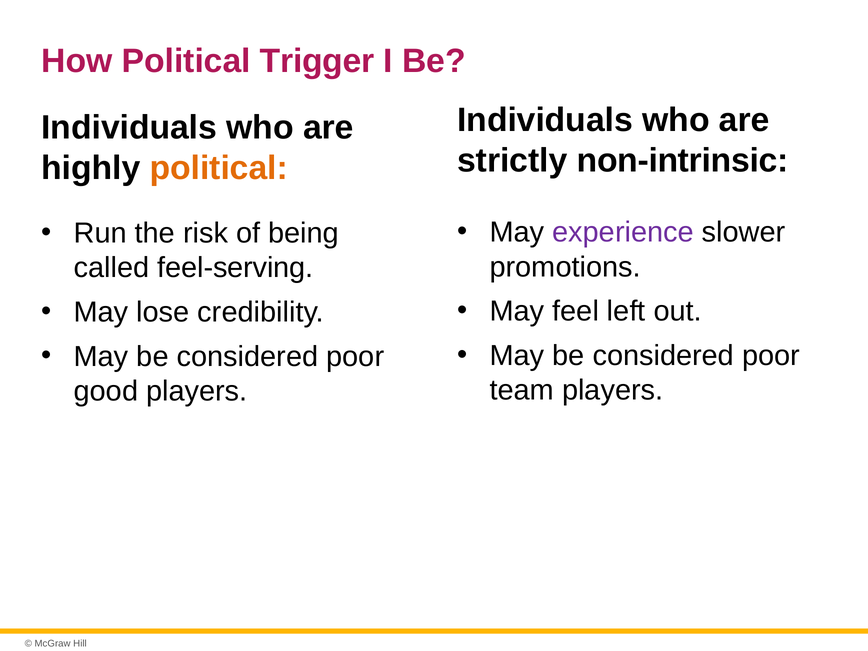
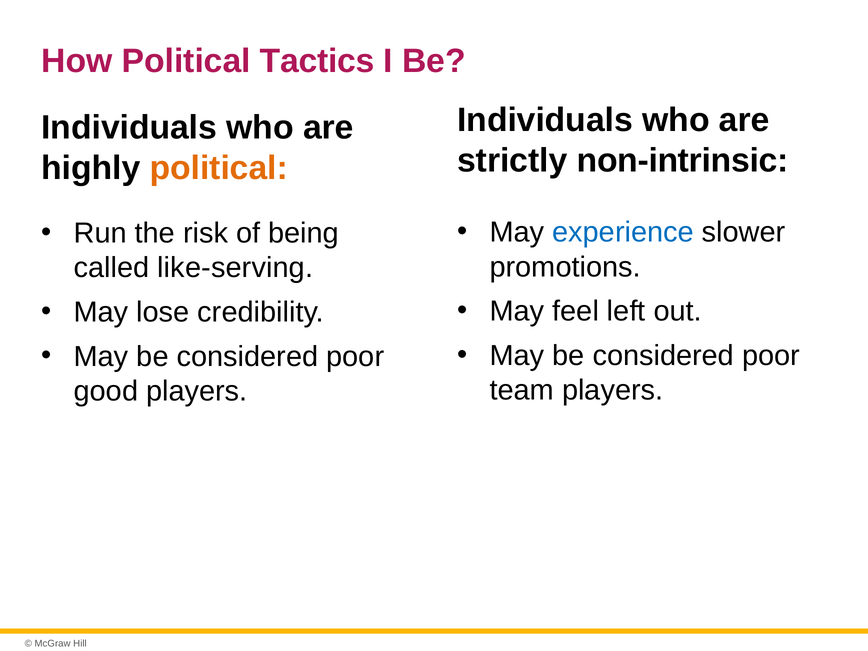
Trigger: Trigger -> Tactics
experience colour: purple -> blue
feel-serving: feel-serving -> like-serving
